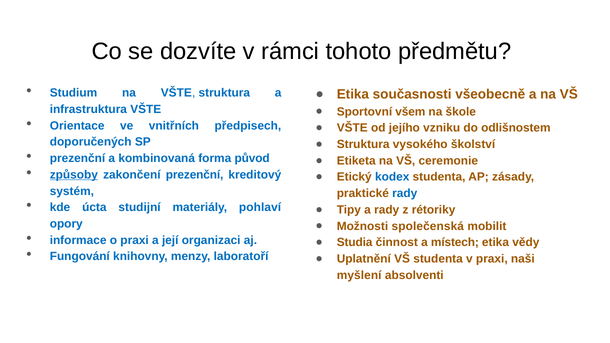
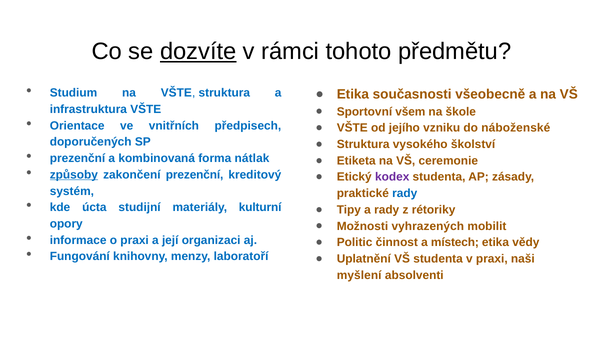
dozvíte underline: none -> present
odlišnostem: odlišnostem -> náboženské
původ: původ -> nátlak
kodex colour: blue -> purple
pohlaví: pohlaví -> kulturní
společenská: společenská -> vyhrazených
Studia: Studia -> Politic
